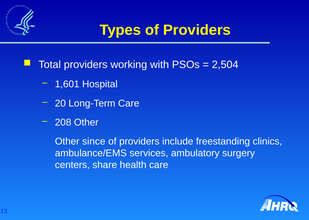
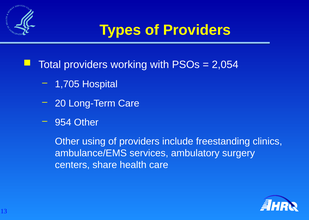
2,504: 2,504 -> 2,054
1,601: 1,601 -> 1,705
208: 208 -> 954
since: since -> using
